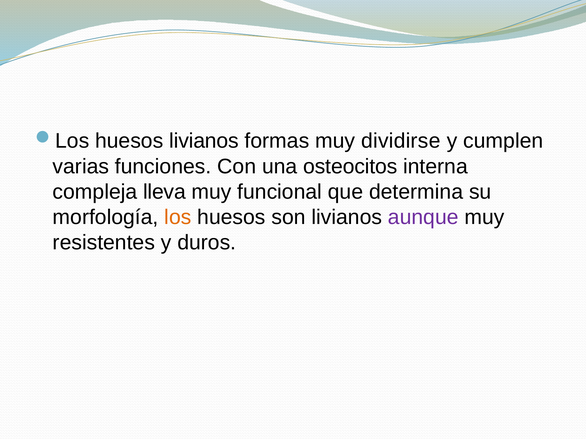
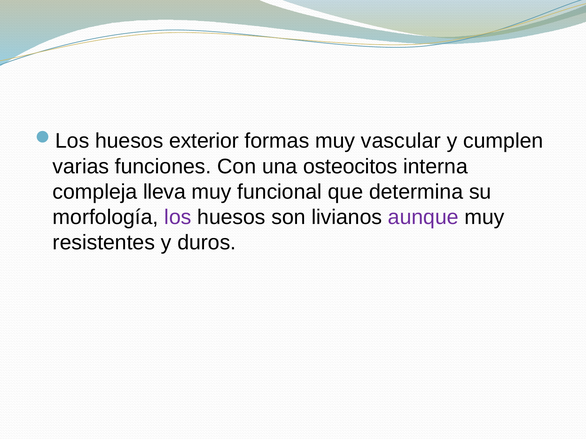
huesos livianos: livianos -> exterior
dividirse: dividirse -> vascular
los colour: orange -> purple
